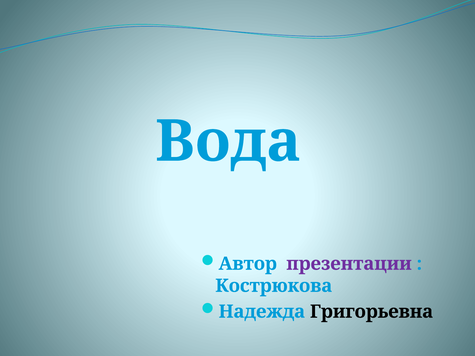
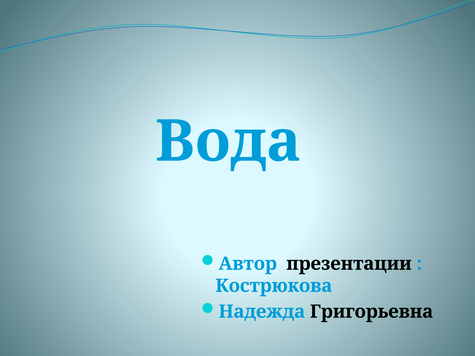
презентации colour: purple -> black
